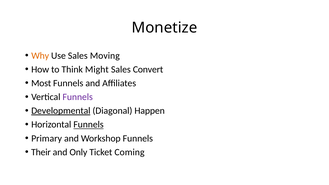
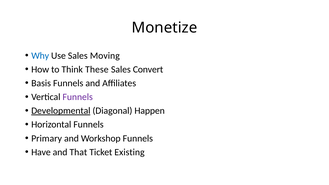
Why colour: orange -> blue
Might: Might -> These
Most: Most -> Basis
Funnels at (89, 125) underline: present -> none
Their: Their -> Have
Only: Only -> That
Coming: Coming -> Existing
